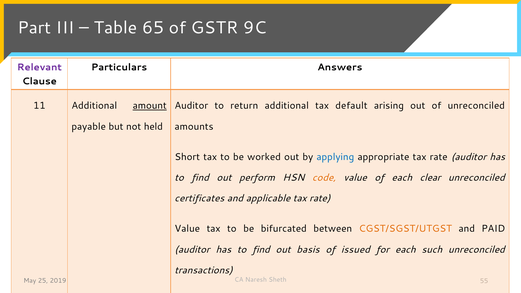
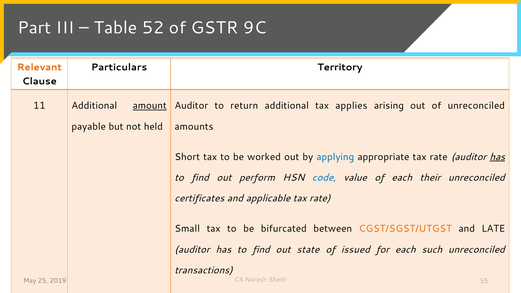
65: 65 -> 52
Relevant colour: purple -> orange
Answers: Answers -> Territory
default: default -> applies
has at (497, 157) underline: none -> present
code colour: orange -> blue
clear: clear -> their
Value at (187, 229): Value -> Small
PAID: PAID -> LATE
basis: basis -> state
